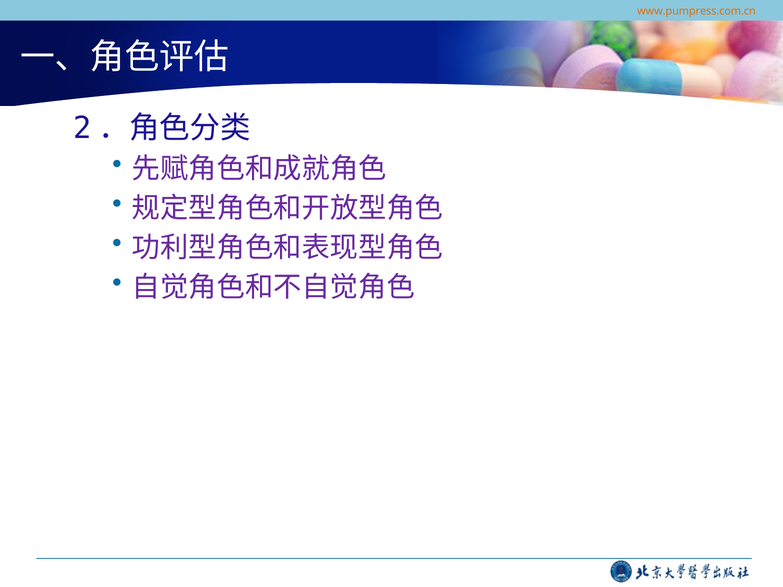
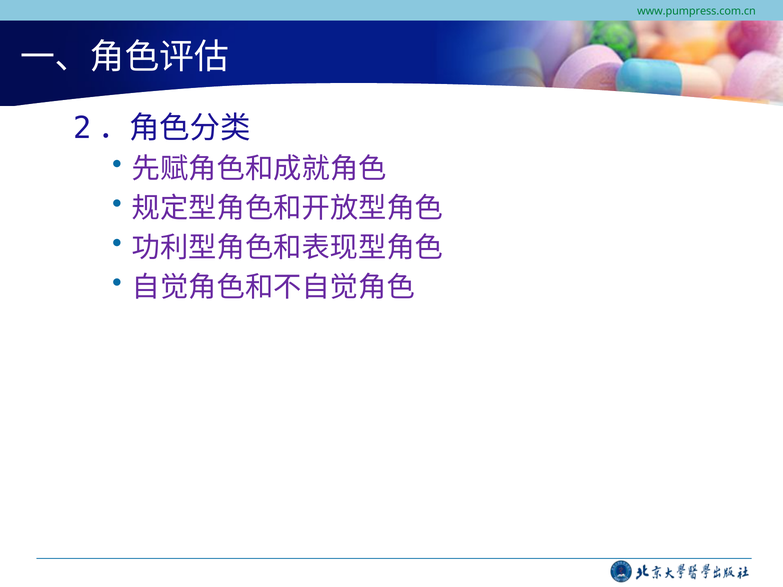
www.pumpress.com.cn colour: orange -> green
